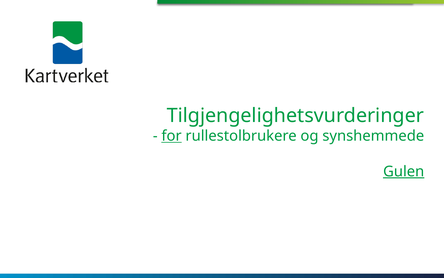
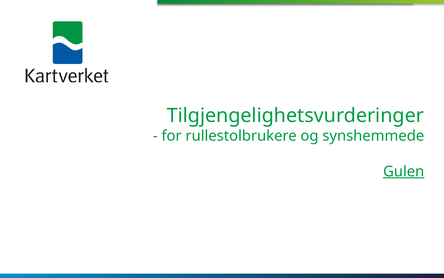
for underline: present -> none
